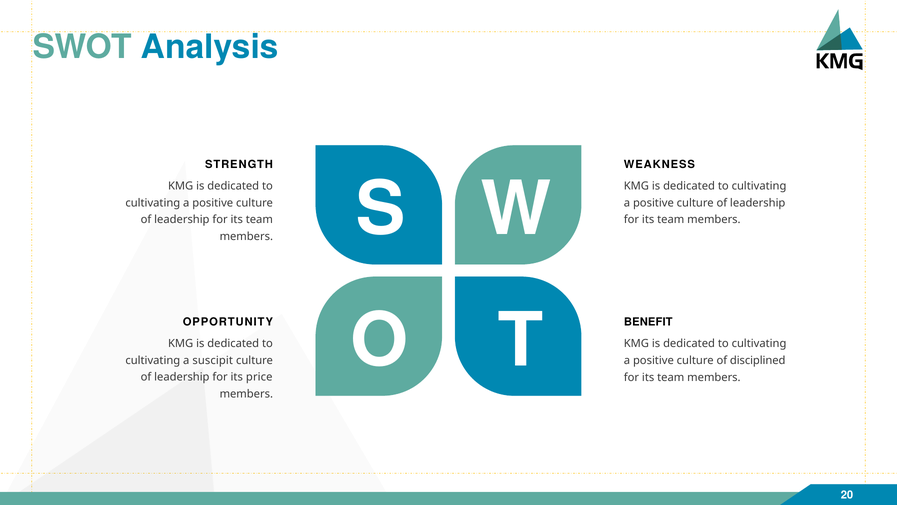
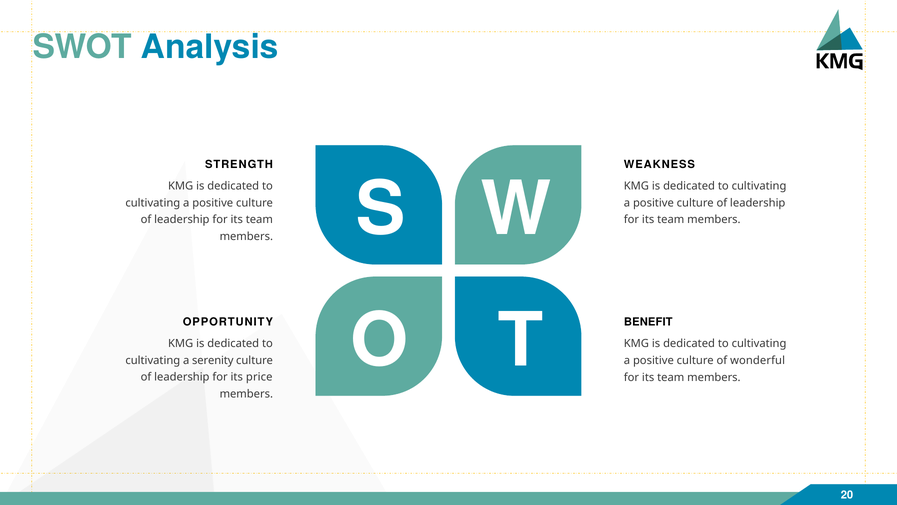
suscipit: suscipit -> serenity
disciplined: disciplined -> wonderful
